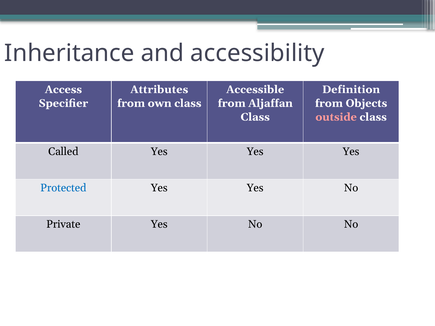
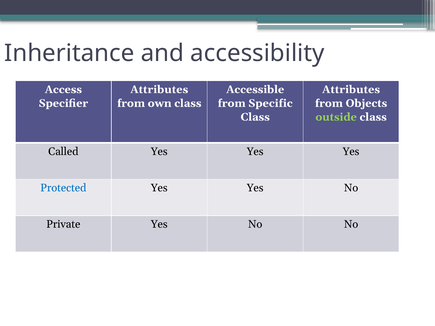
Definition at (351, 90): Definition -> Attributes
Aljaffan: Aljaffan -> Specific
outside colour: pink -> light green
